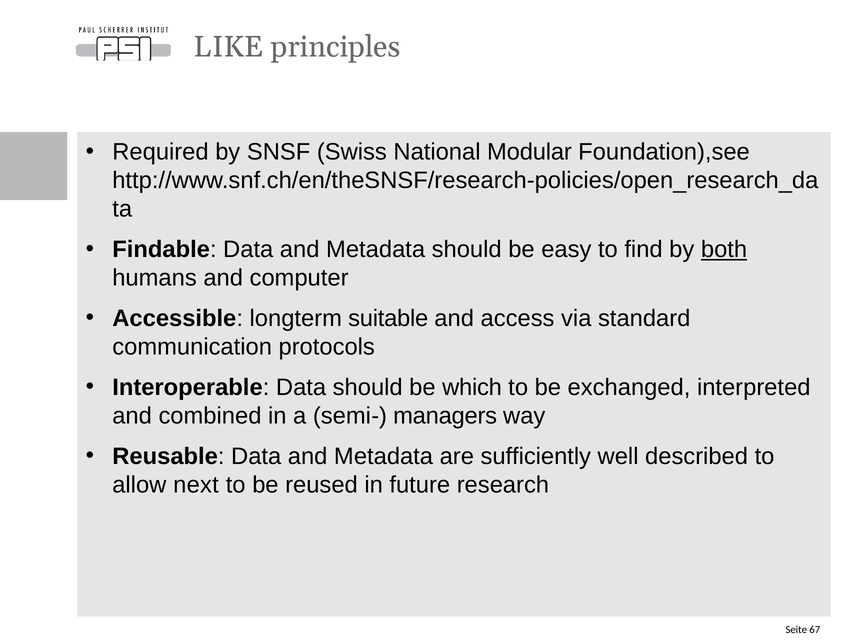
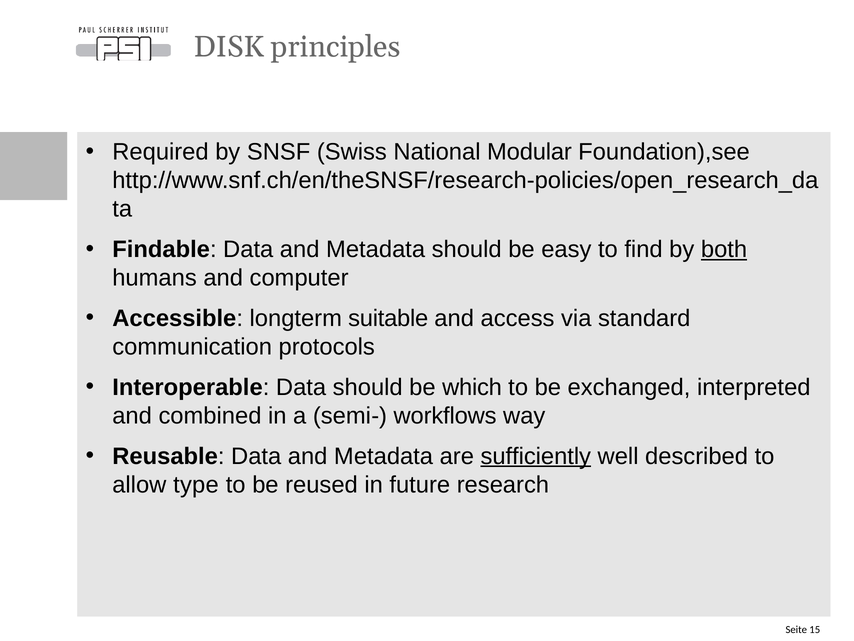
LIKE: LIKE -> DISK
managers: managers -> workflows
sufficiently underline: none -> present
next: next -> type
67: 67 -> 15
